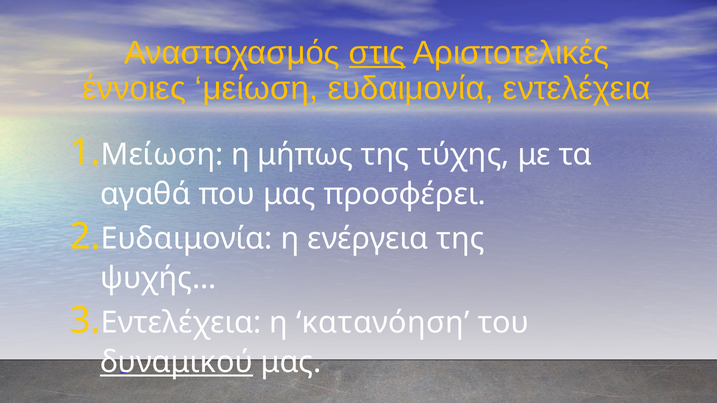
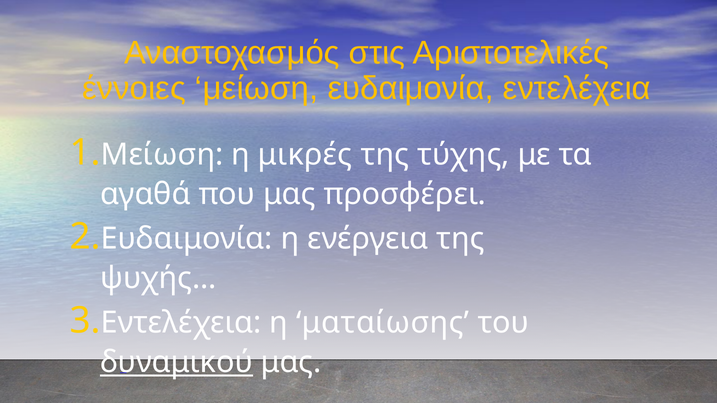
στις underline: present -> none
μήπως: μήπως -> μικρές
κατανόηση: κατανόηση -> ματαίωσης
